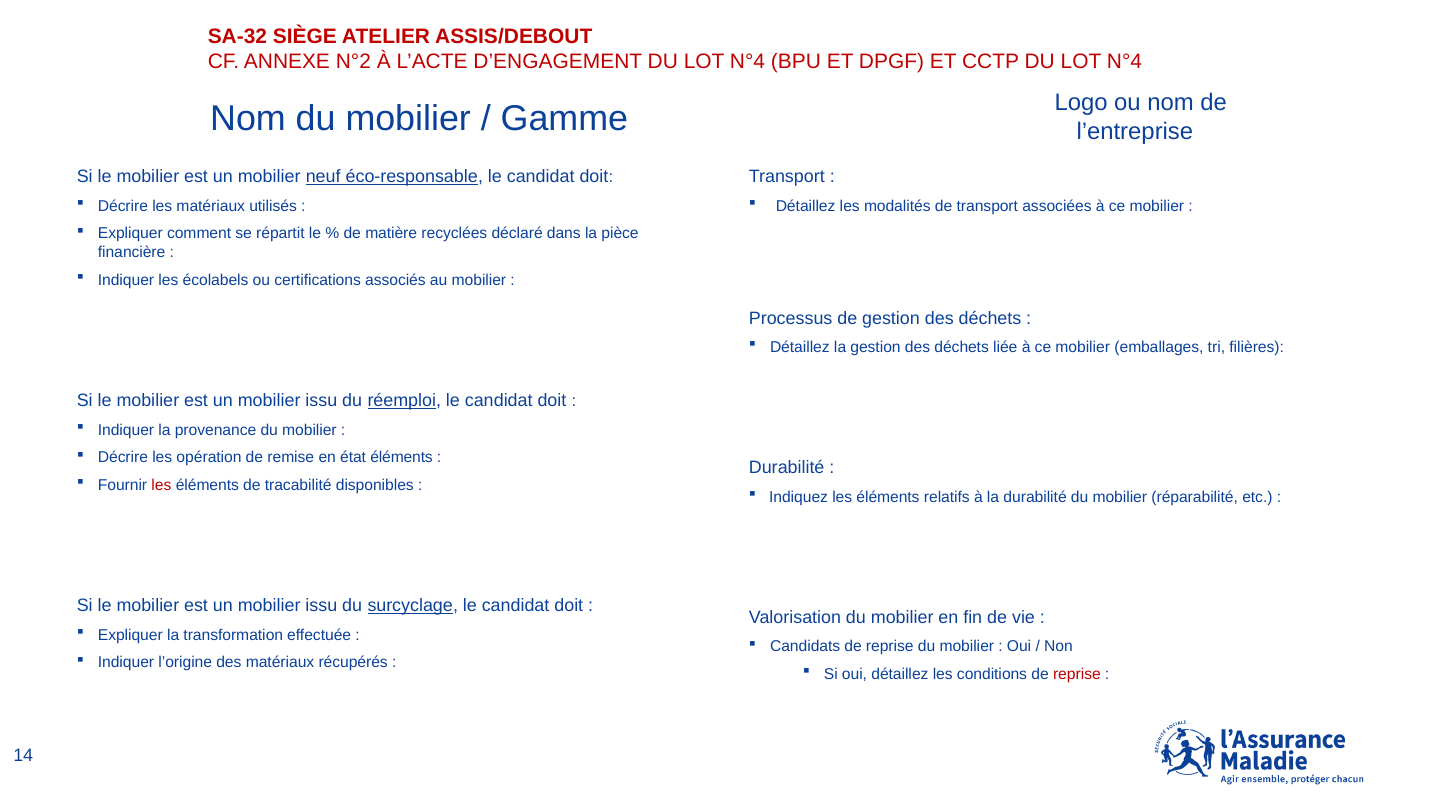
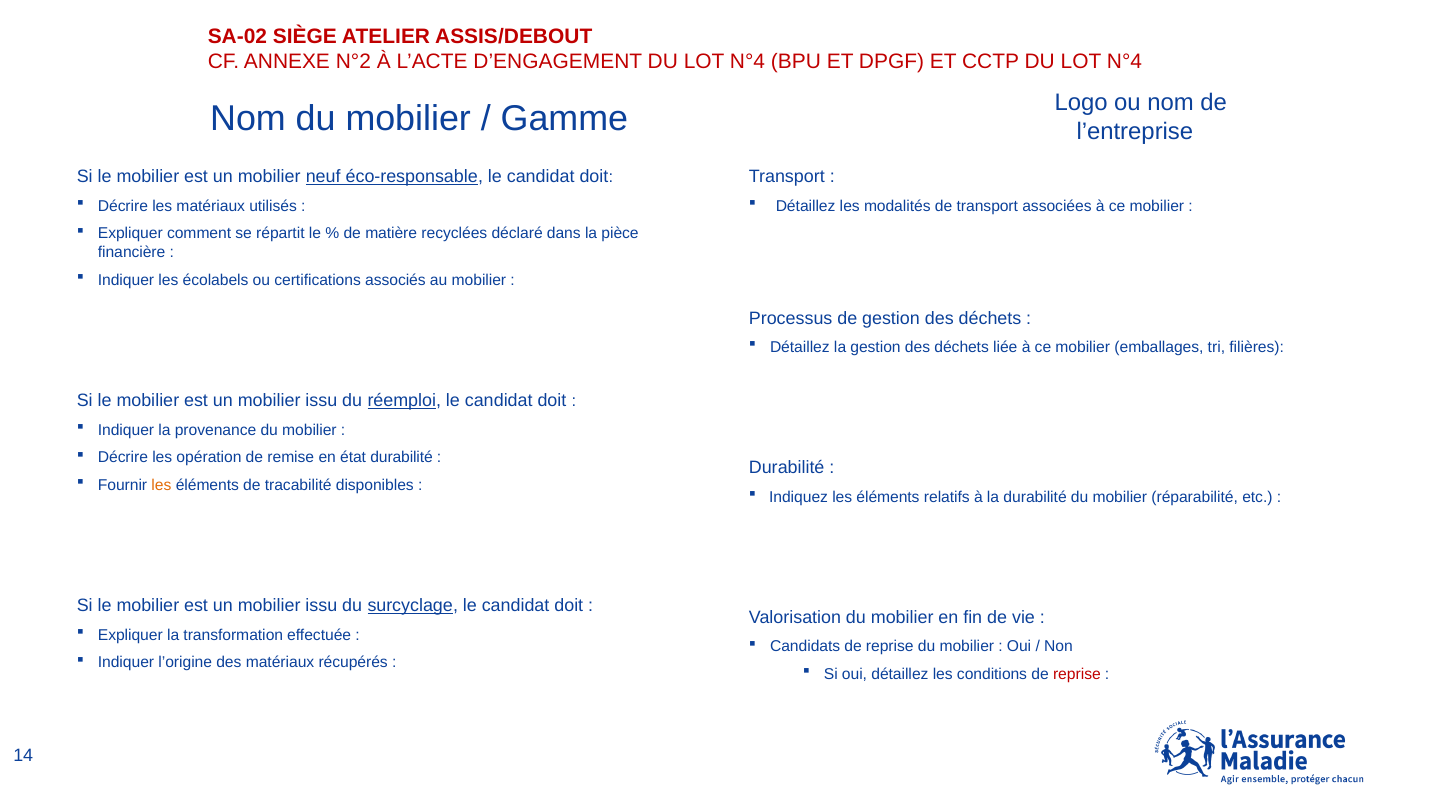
SA-32: SA-32 -> SA-02
état éléments: éléments -> durabilité
les at (161, 486) colour: red -> orange
